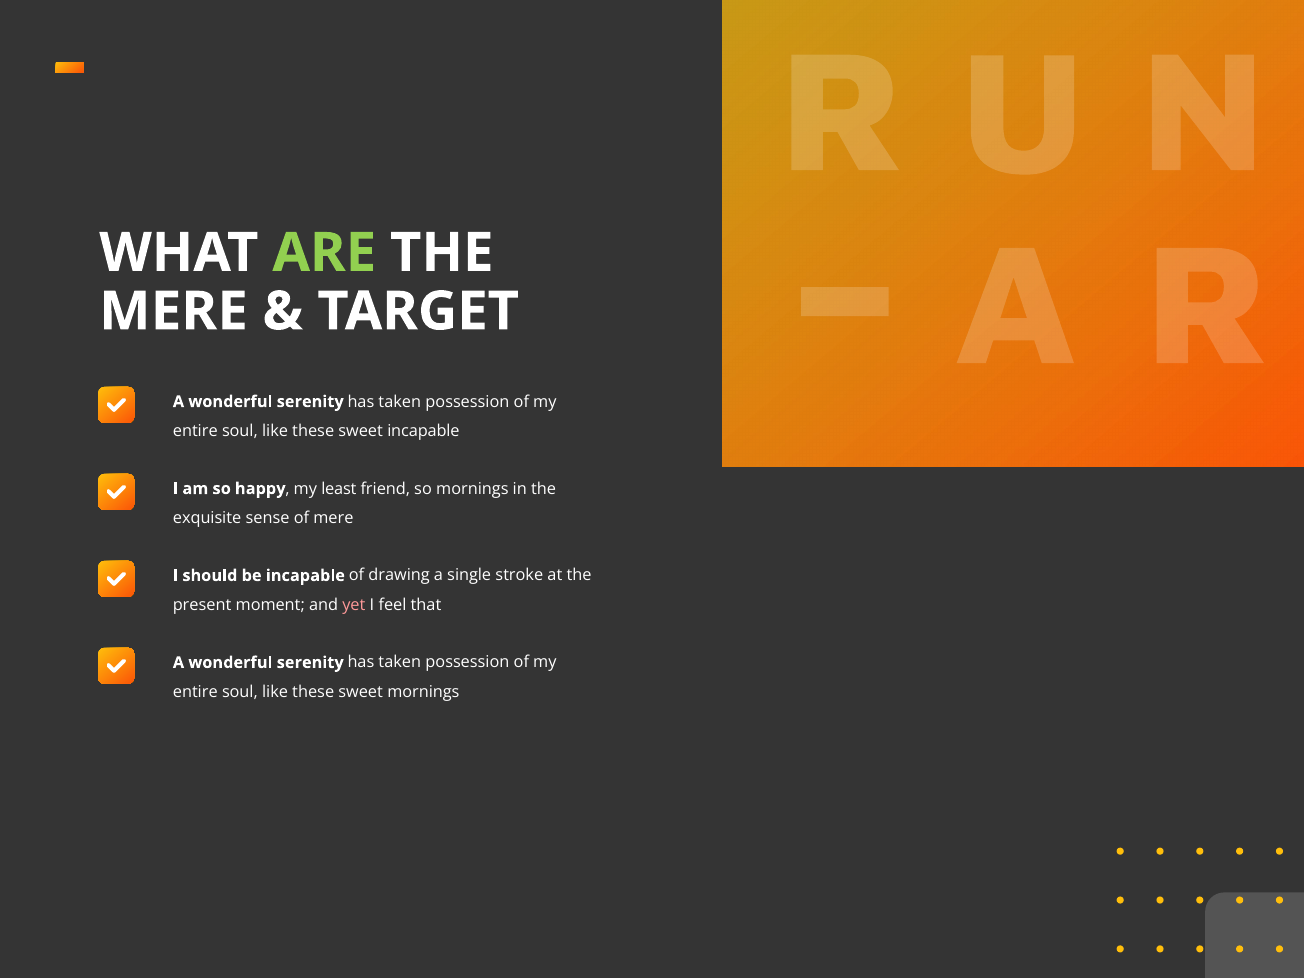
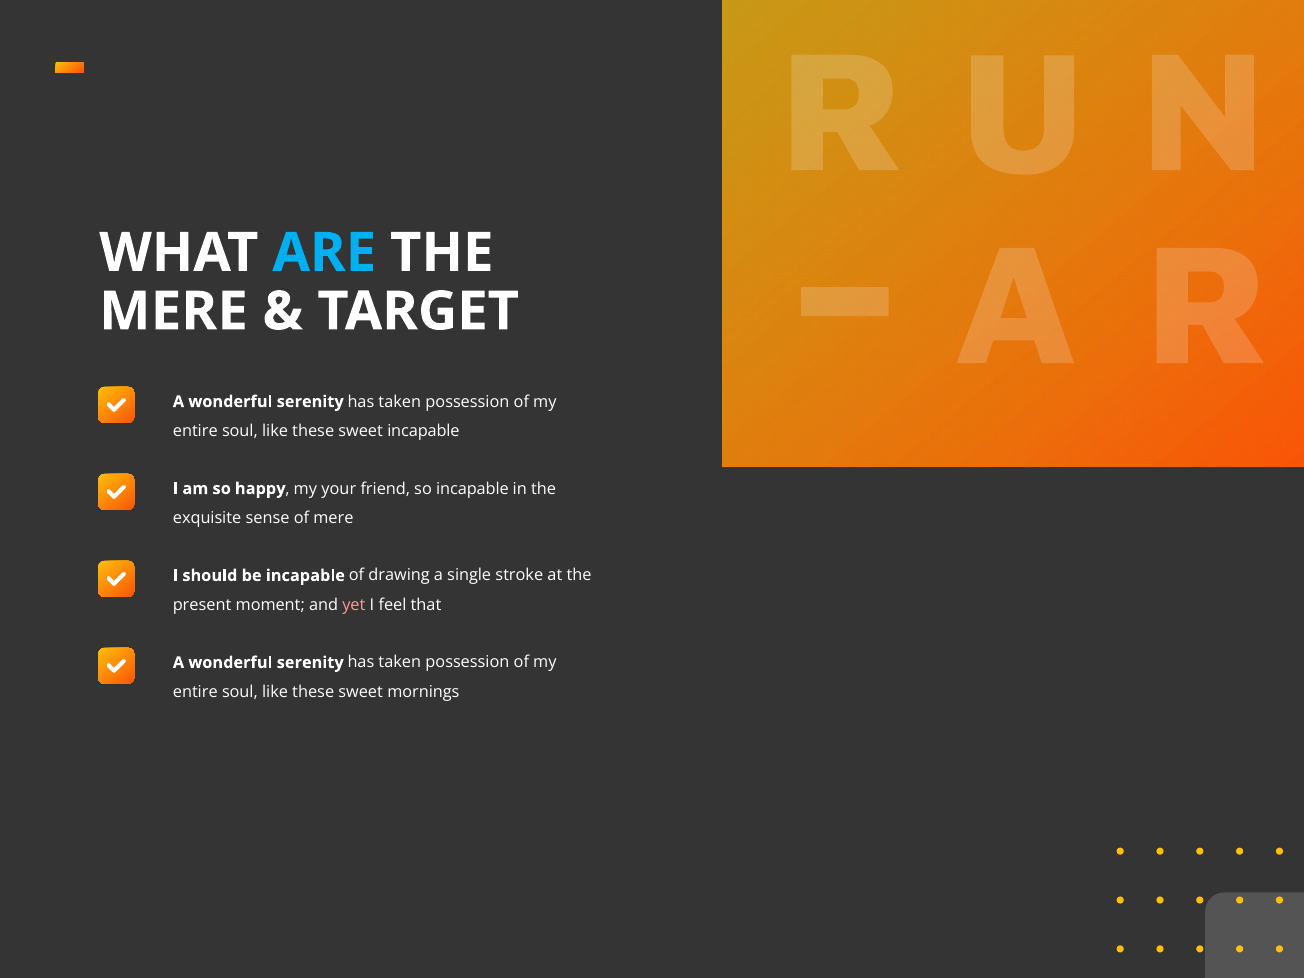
ARE colour: light green -> light blue
least: least -> your
so mornings: mornings -> incapable
